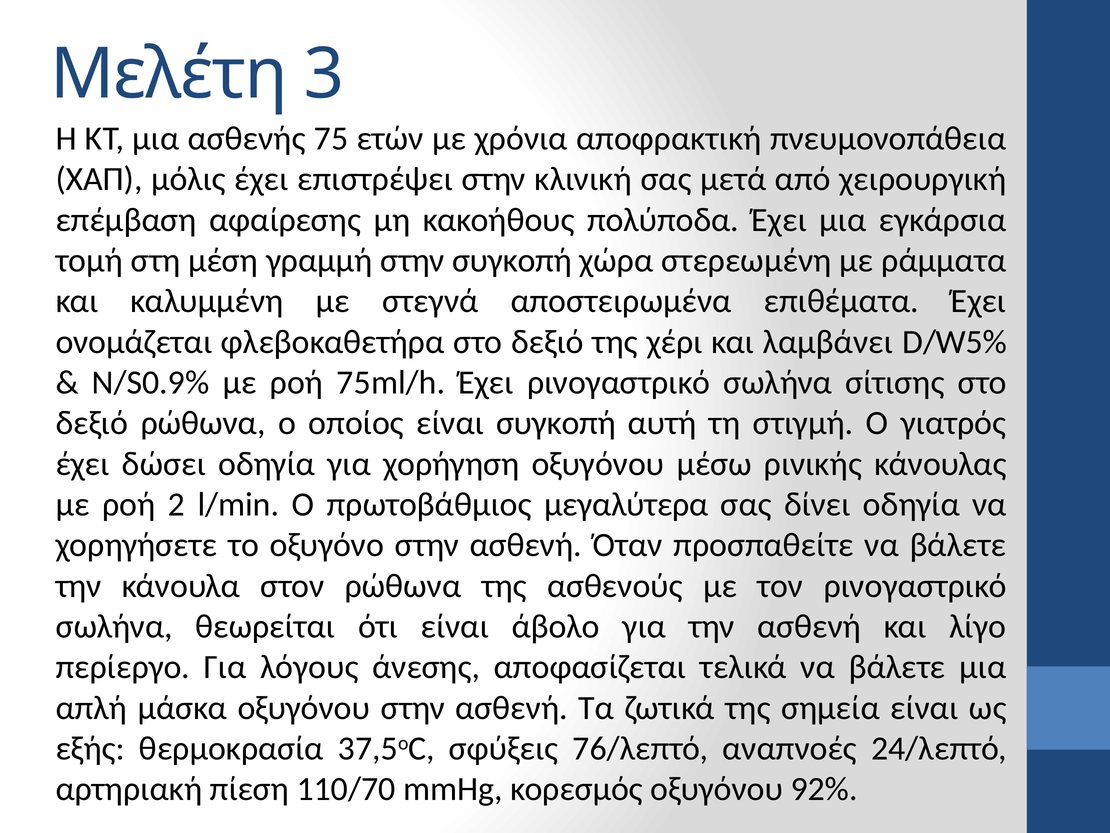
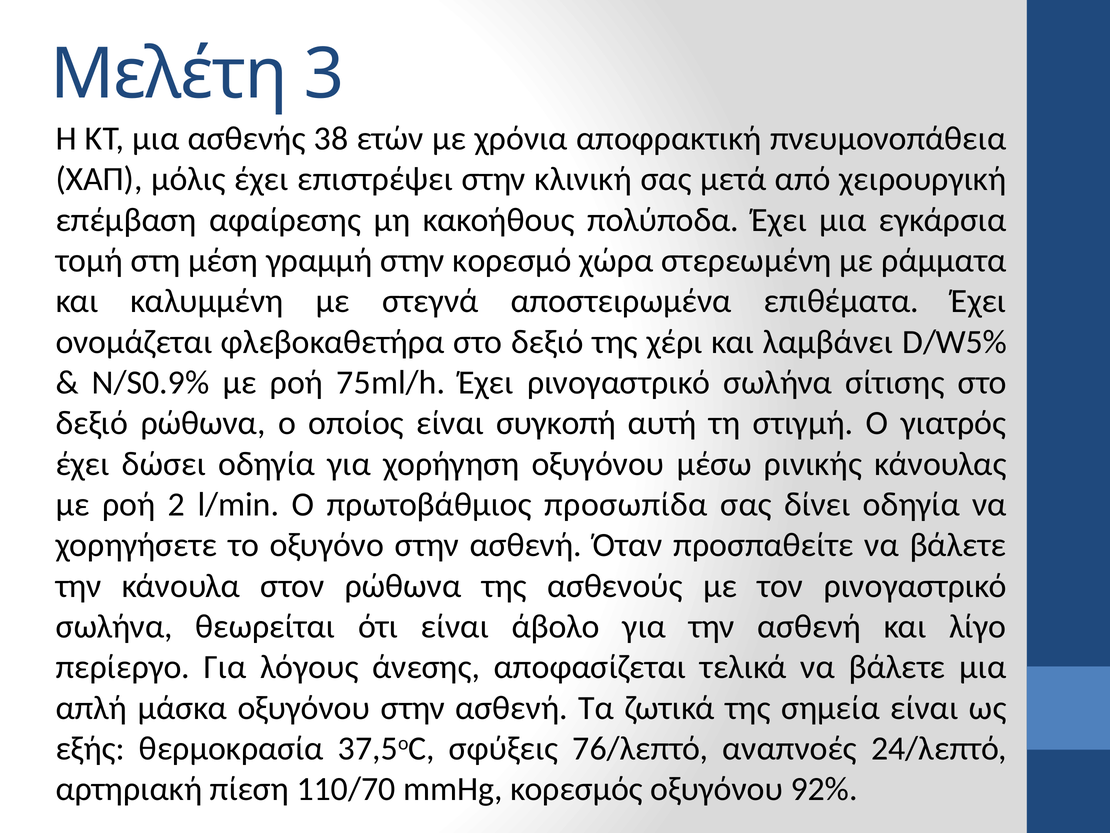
75: 75 -> 38
στην συγκοπή: συγκοπή -> κορεσμό
μεγαλύτερα: μεγαλύτερα -> προσωπίδα
